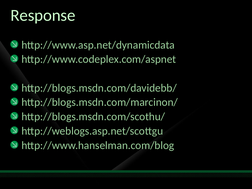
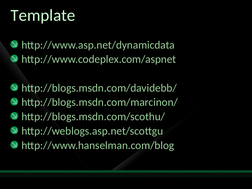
Response: Response -> Template
